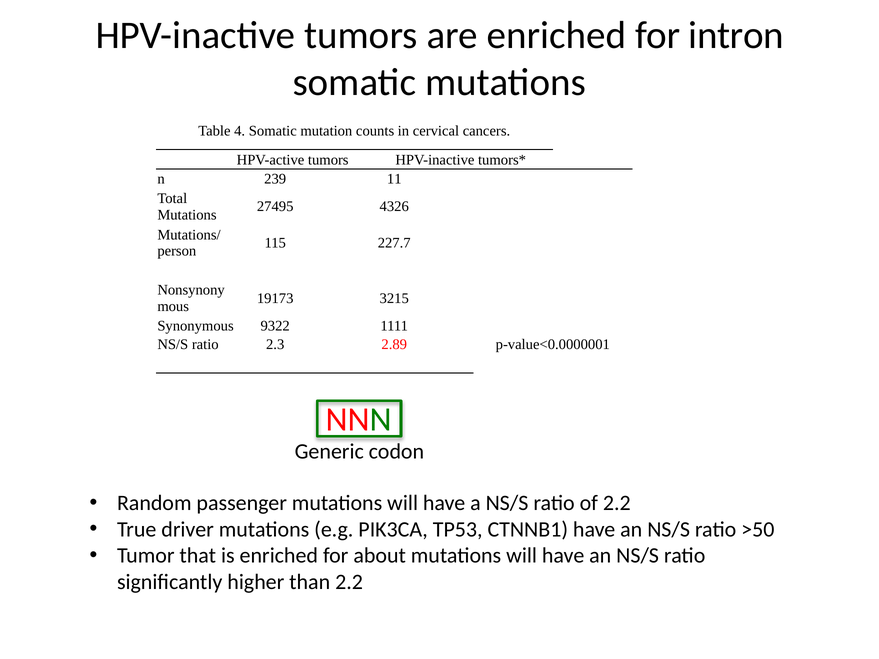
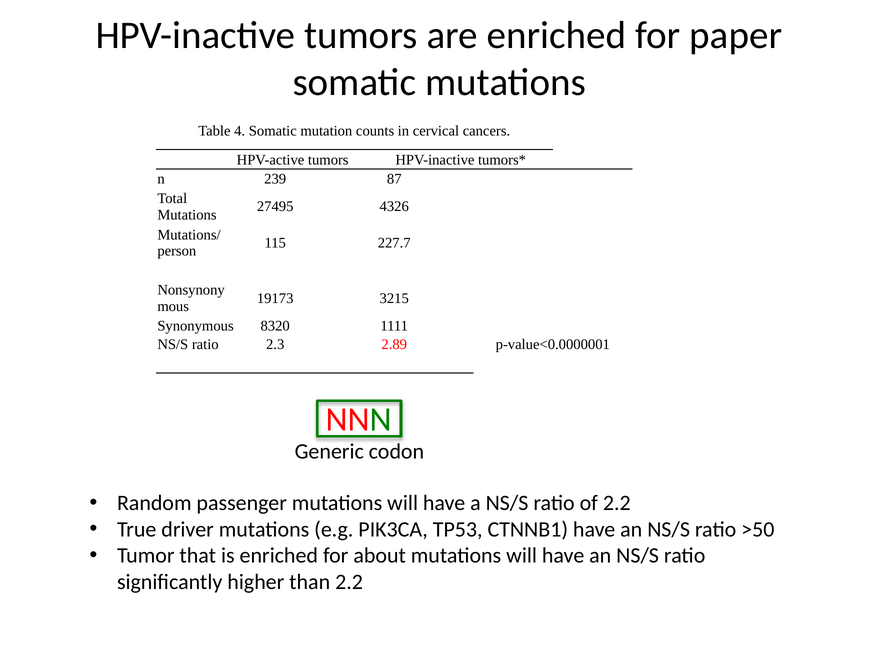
intron: intron -> paper
11: 11 -> 87
9322: 9322 -> 8320
